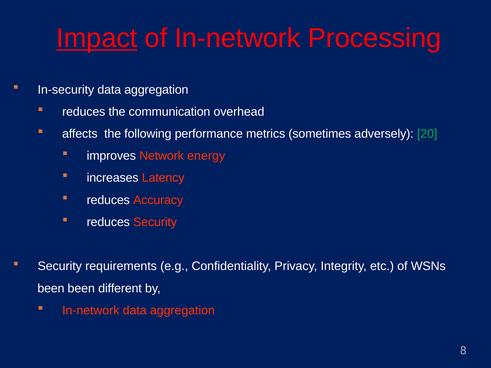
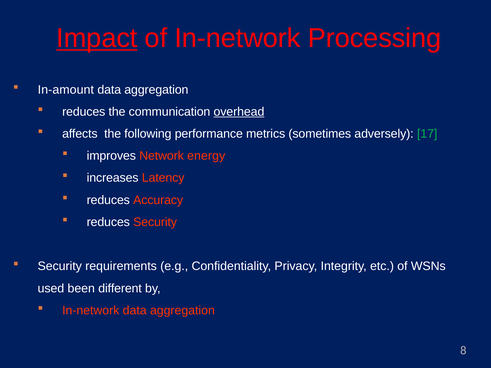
In-security: In-security -> In-amount
overhead underline: none -> present
20: 20 -> 17
been at (51, 289): been -> used
